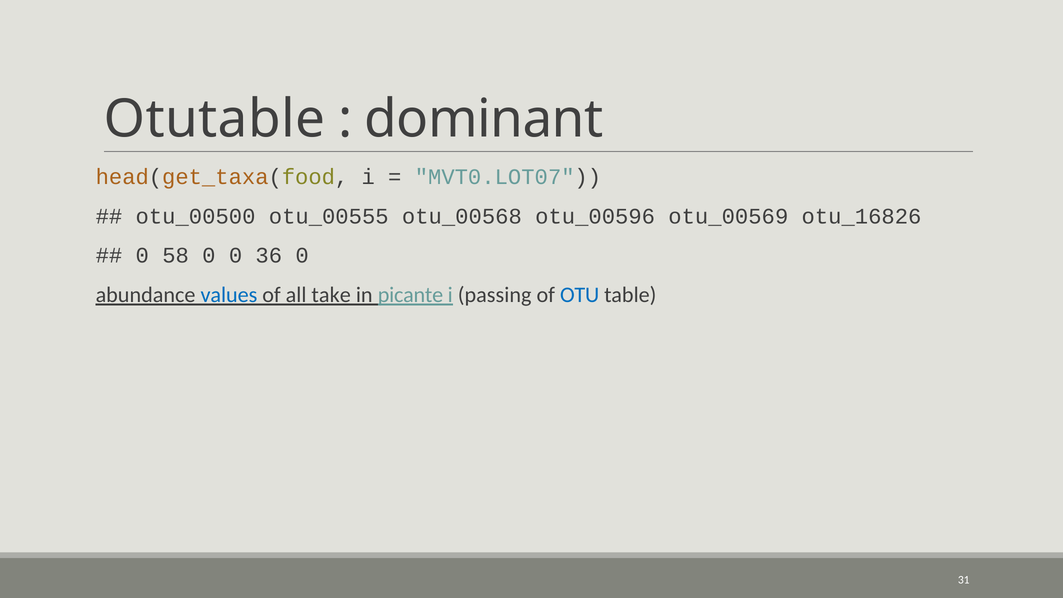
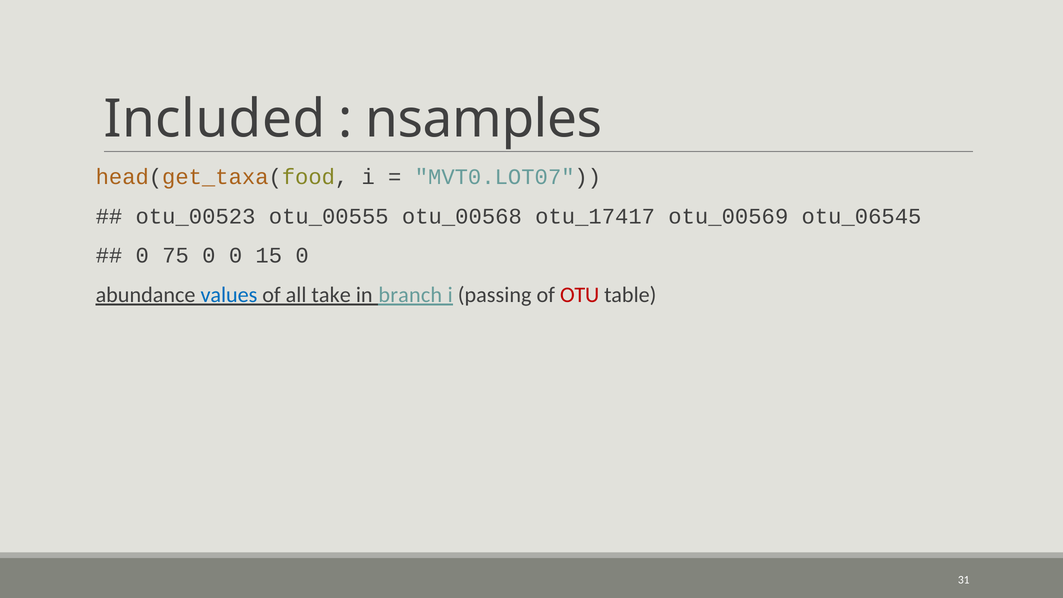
Otutable: Otutable -> Included
dominant: dominant -> nsamples
otu_00500: otu_00500 -> otu_00523
otu_00596: otu_00596 -> otu_17417
otu_16826: otu_16826 -> otu_06545
58: 58 -> 75
36: 36 -> 15
picante: picante -> branch
OTU colour: blue -> red
